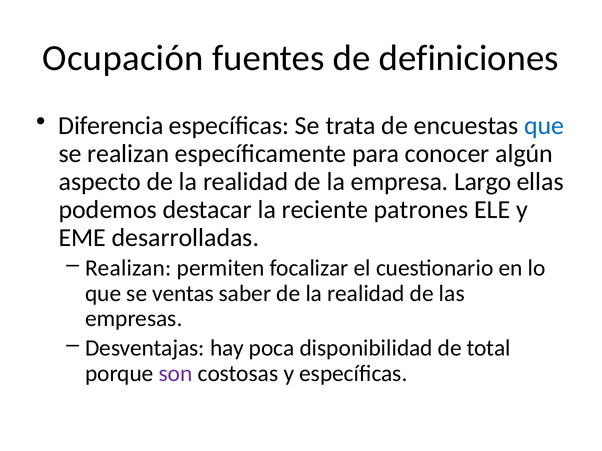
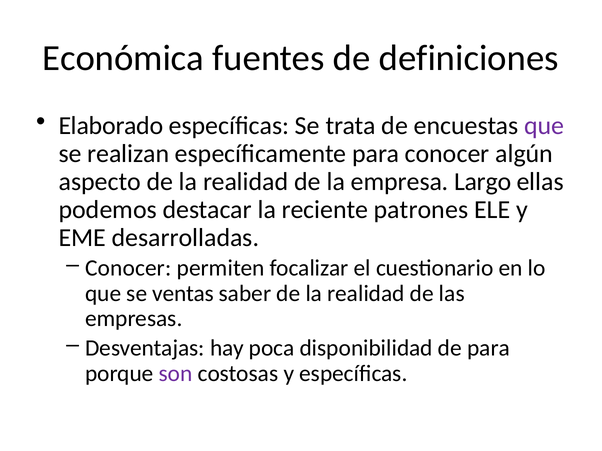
Ocupación: Ocupación -> Económica
Diferencia: Diferencia -> Elaborado
que at (544, 126) colour: blue -> purple
Realizan at (128, 268): Realizan -> Conocer
de total: total -> para
